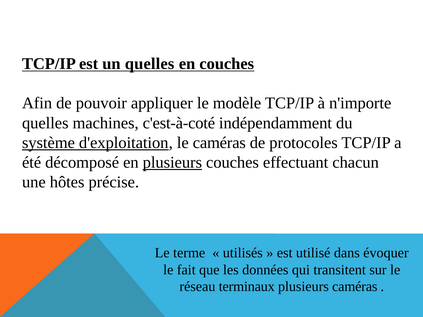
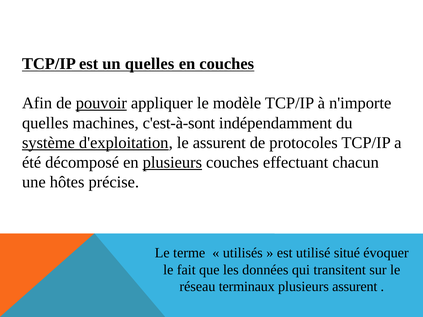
pouvoir underline: none -> present
c'est-à-coté: c'est-à-coté -> c'est-à-sont
le caméras: caméras -> assurent
dans: dans -> situé
plusieurs caméras: caméras -> assurent
